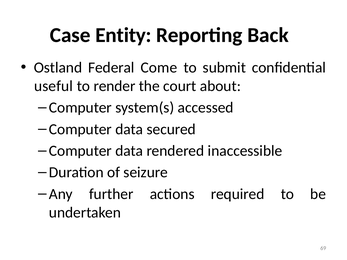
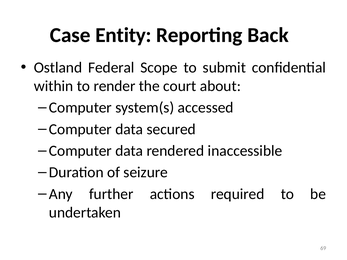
Come: Come -> Scope
useful: useful -> within
